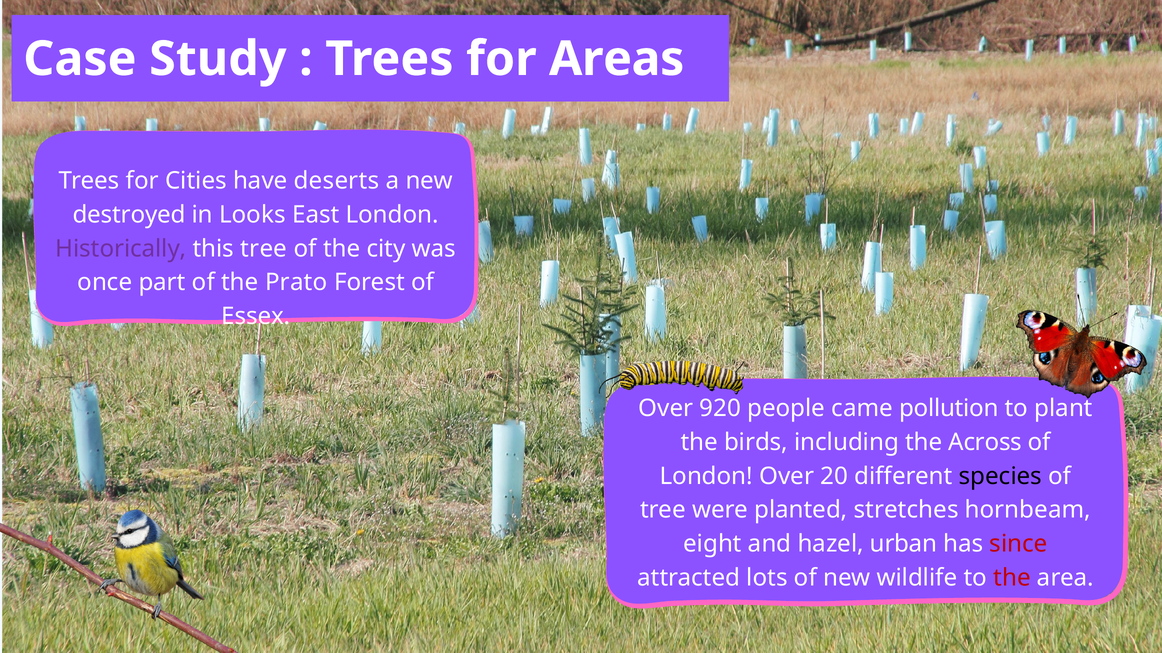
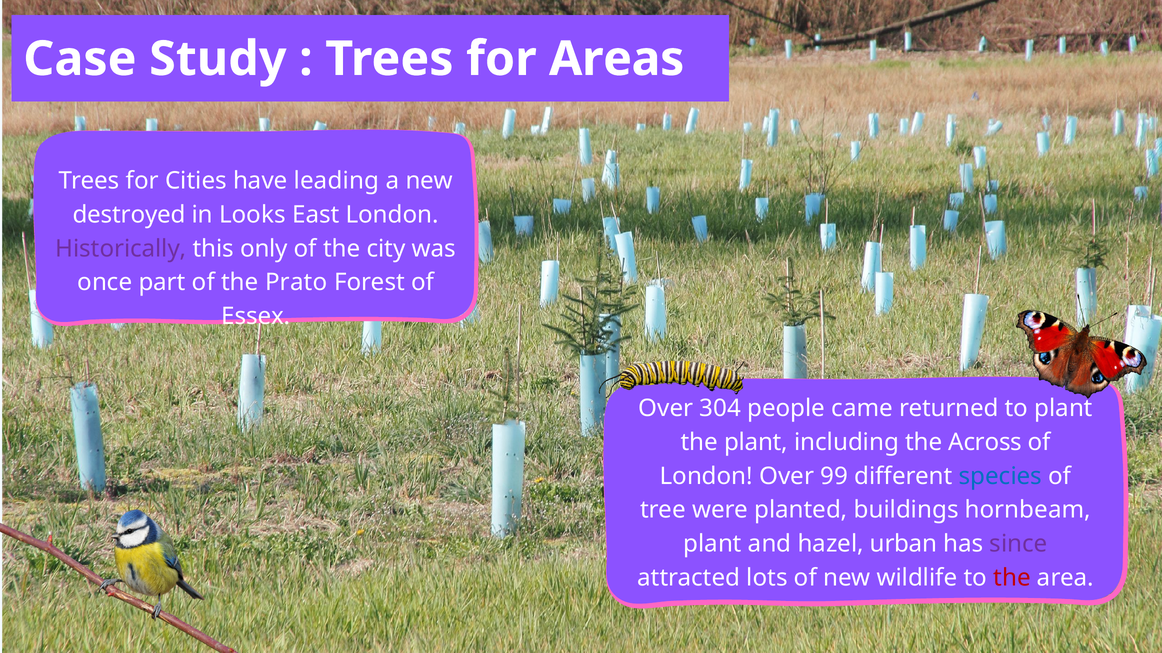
deserts: deserts -> leading
this tree: tree -> only
920: 920 -> 304
pollution: pollution -> returned
the birds: birds -> plant
20: 20 -> 99
species colour: black -> blue
stretches: stretches -> buildings
eight at (713, 544): eight -> plant
since colour: red -> purple
